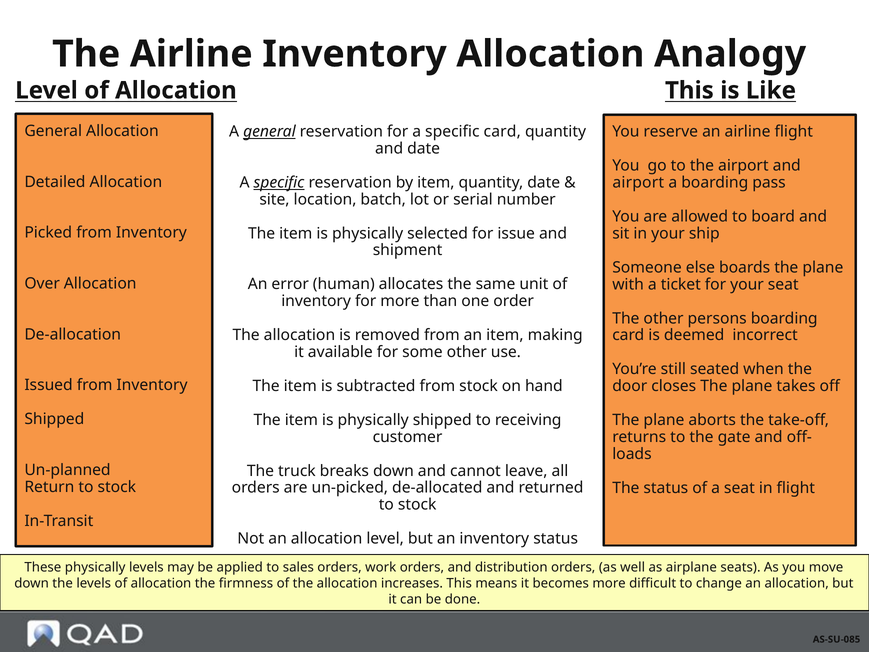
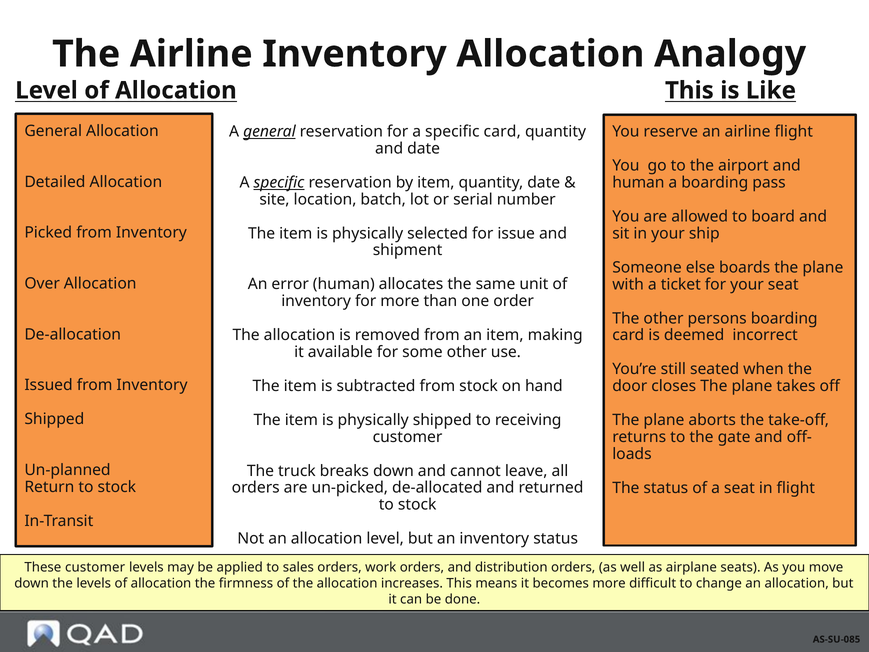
airport at (638, 183): airport -> human
These physically: physically -> customer
